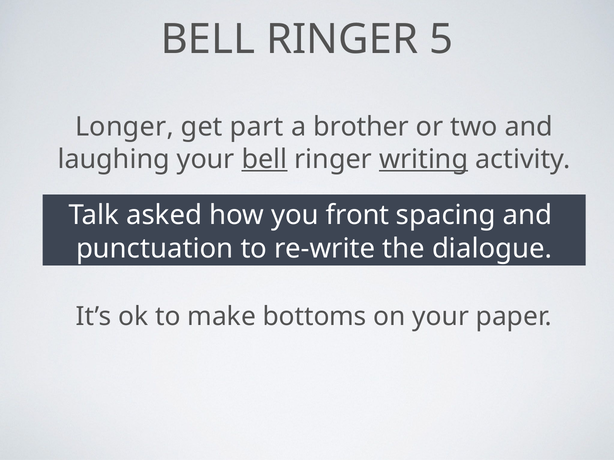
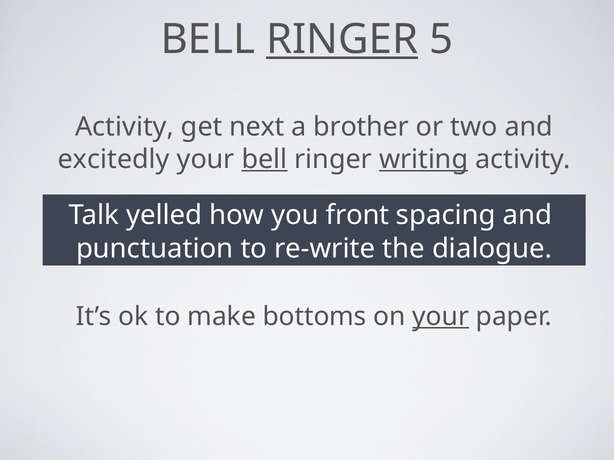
RINGER at (342, 40) underline: none -> present
Longer at (124, 127): Longer -> Activity
part: part -> next
laughing: laughing -> excitedly
asked: asked -> yelled
your at (441, 317) underline: none -> present
